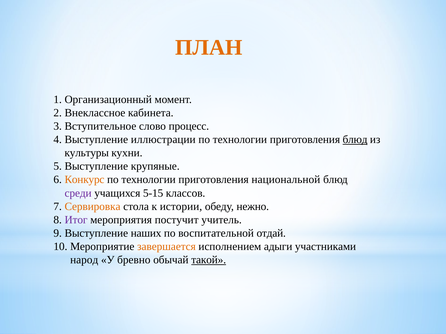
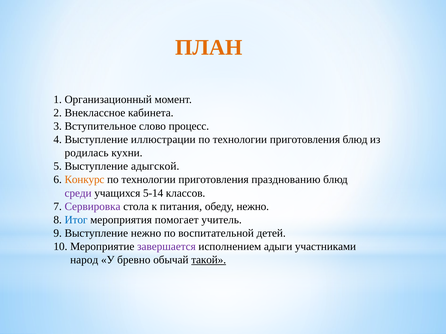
блюд at (355, 140) underline: present -> none
культуры: культуры -> родилась
крупяные: крупяные -> адыгской
национальной: национальной -> празднованию
5-15: 5-15 -> 5-14
Сервировка colour: orange -> purple
истории: истории -> питания
Итог colour: purple -> blue
постучит: постучит -> помогает
Выступление наших: наших -> нежно
отдай: отдай -> детей
завершается colour: orange -> purple
